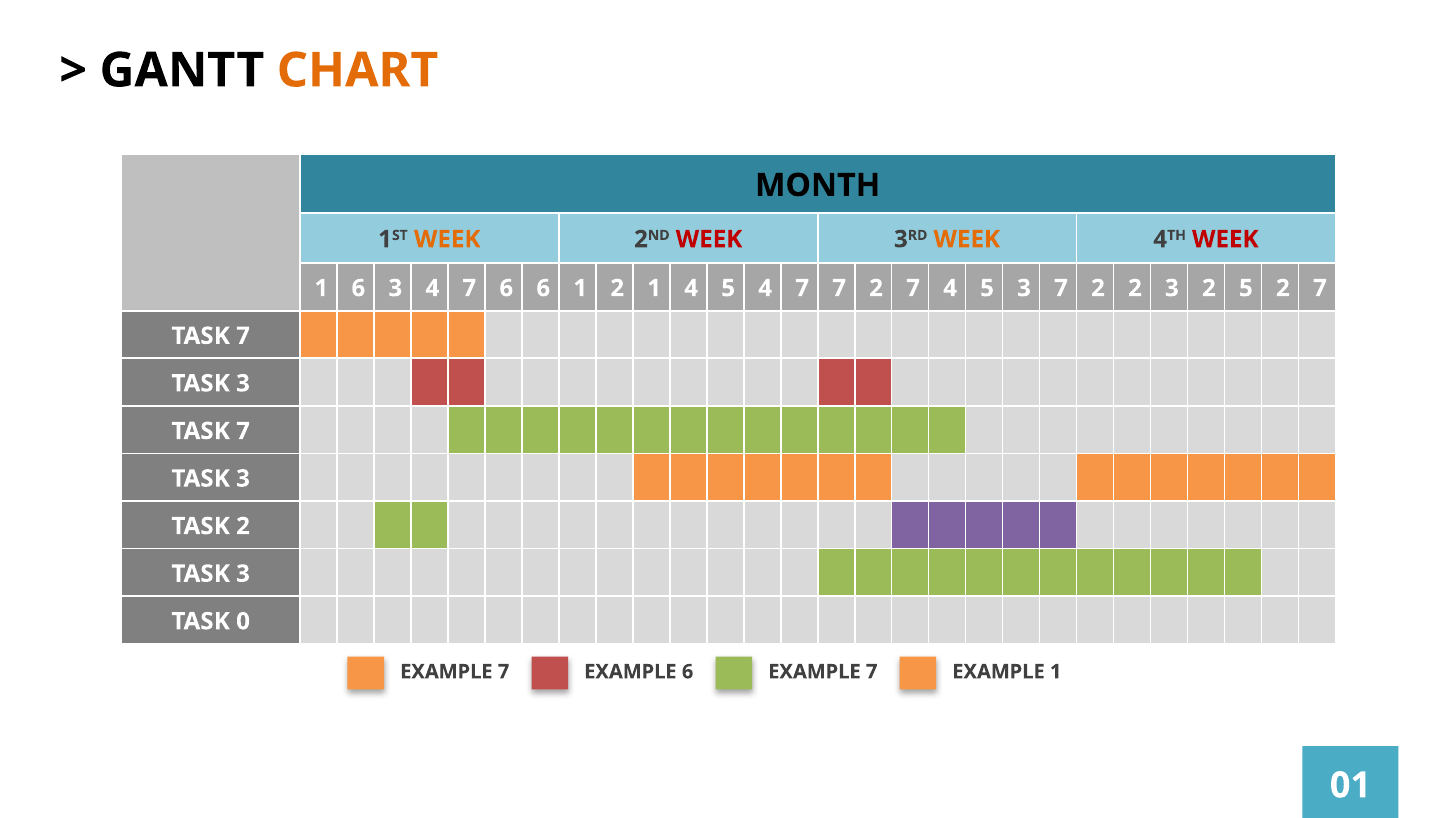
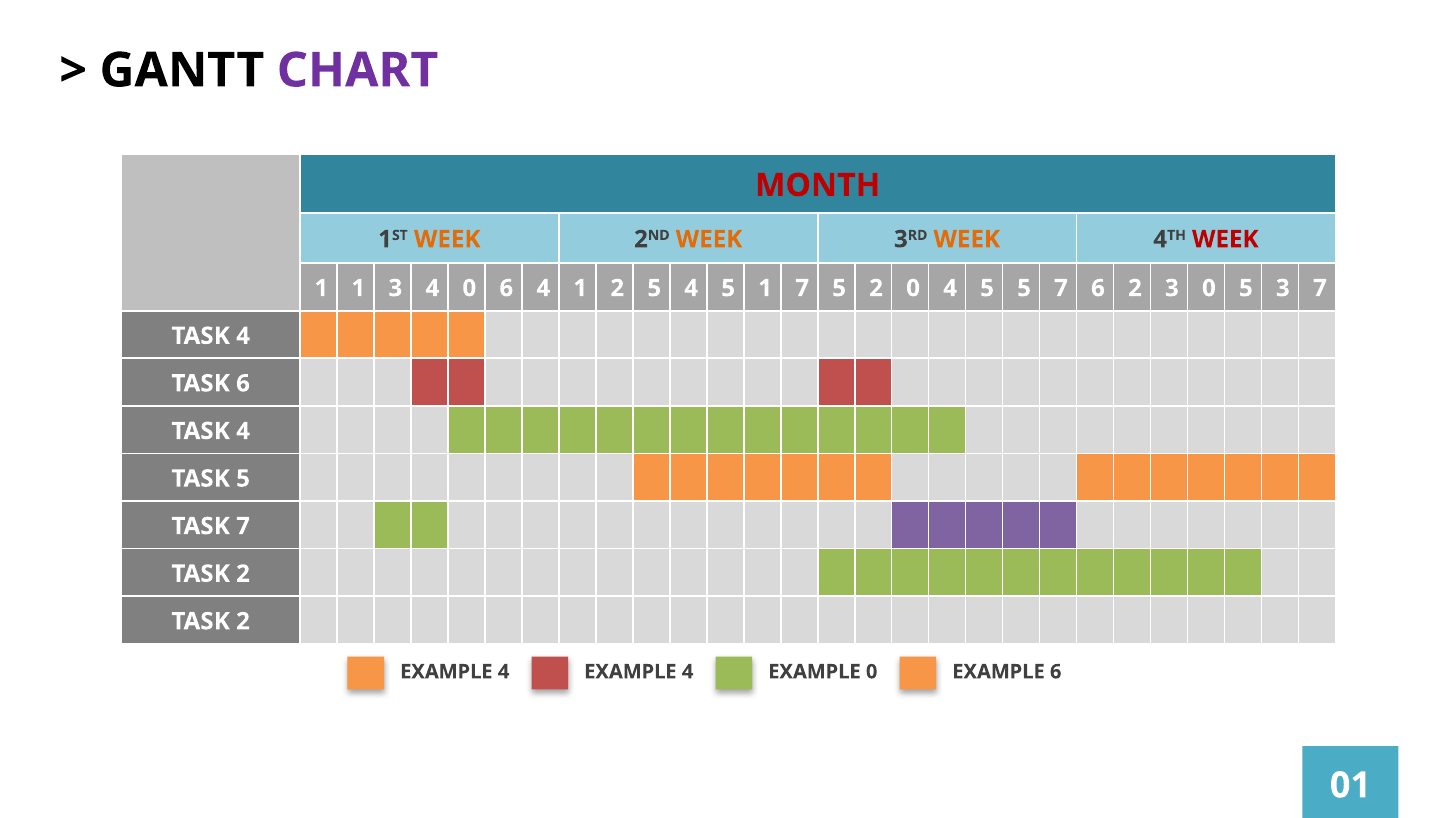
CHART colour: orange -> purple
MONTH colour: black -> red
WEEK at (709, 239) colour: red -> orange
1 6: 6 -> 1
3 4 7: 7 -> 0
6 6: 6 -> 4
2 1: 1 -> 5
5 4: 4 -> 1
7 7: 7 -> 5
7 at (913, 288): 7 -> 0
5 3: 3 -> 5
2 at (1098, 288): 2 -> 6
3 2: 2 -> 0
5 2: 2 -> 3
7 at (243, 336): 7 -> 4
3 at (243, 383): 3 -> 6
7 at (243, 431): 7 -> 4
3 at (243, 479): 3 -> 5
TASK 2: 2 -> 7
3 at (243, 574): 3 -> 2
0 at (243, 621): 0 -> 2
7 at (504, 672): 7 -> 4
6 at (688, 672): 6 -> 4
7 at (872, 672): 7 -> 0
EXAMPLE 1: 1 -> 6
